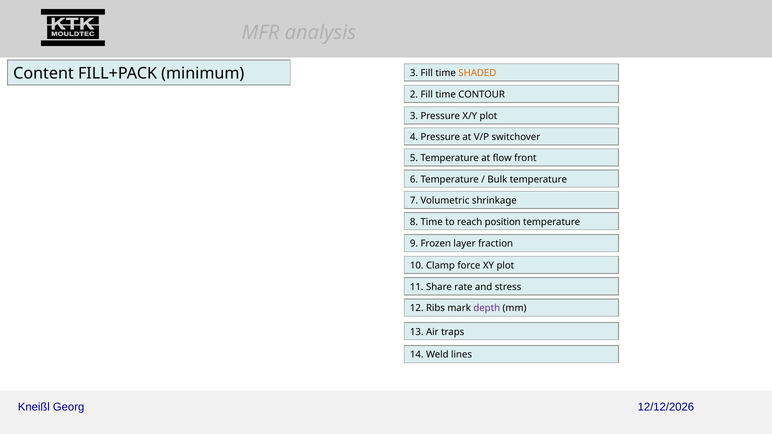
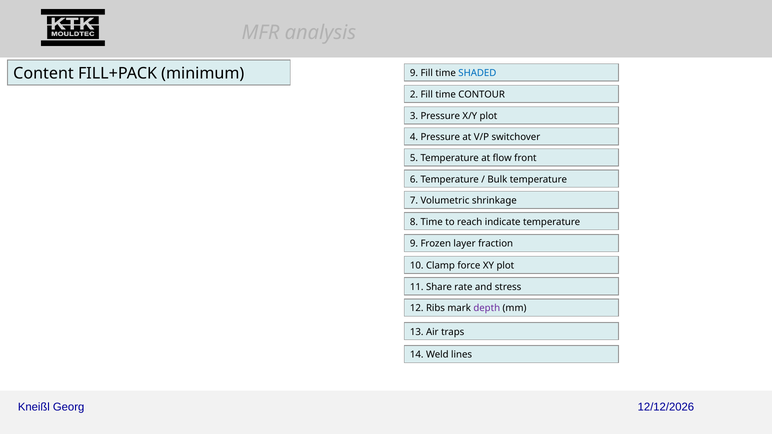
minimum 3: 3 -> 9
SHADED colour: orange -> blue
position: position -> indicate
